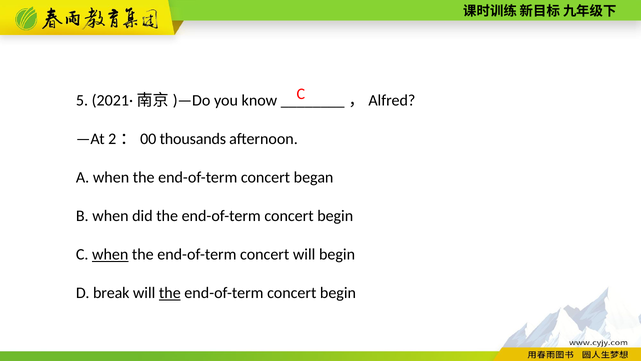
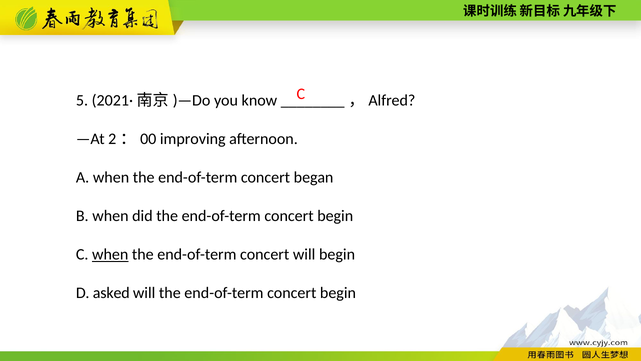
thousands: thousands -> improving
break: break -> asked
the at (170, 293) underline: present -> none
